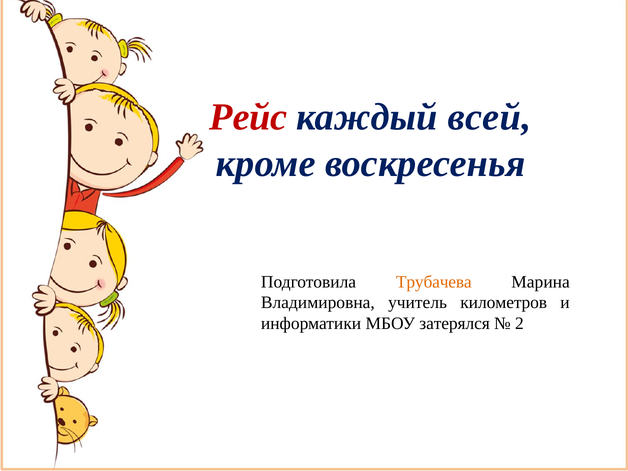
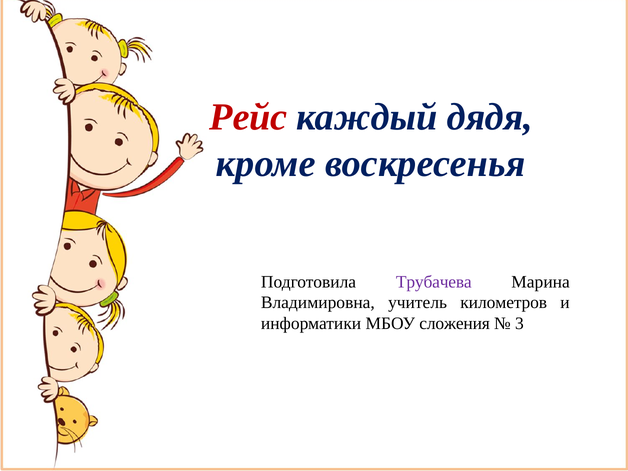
всей: всей -> дядя
Трубачева colour: orange -> purple
затерялся: затерялся -> сложения
2: 2 -> 3
